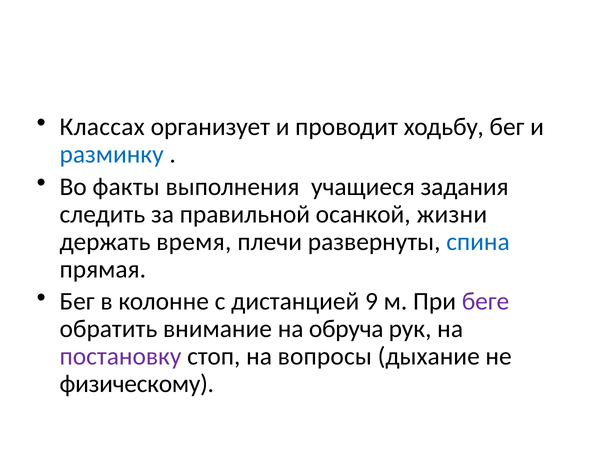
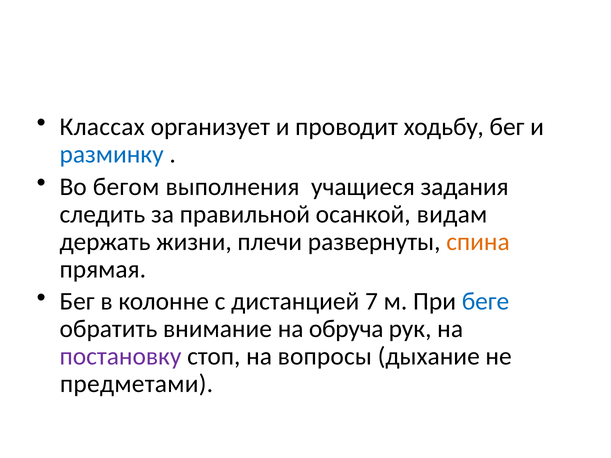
факты: факты -> бегом
жизни: жизни -> видам
время: время -> жизни
спина colour: blue -> orange
9: 9 -> 7
беге colour: purple -> blue
физическому: физическому -> предметами
